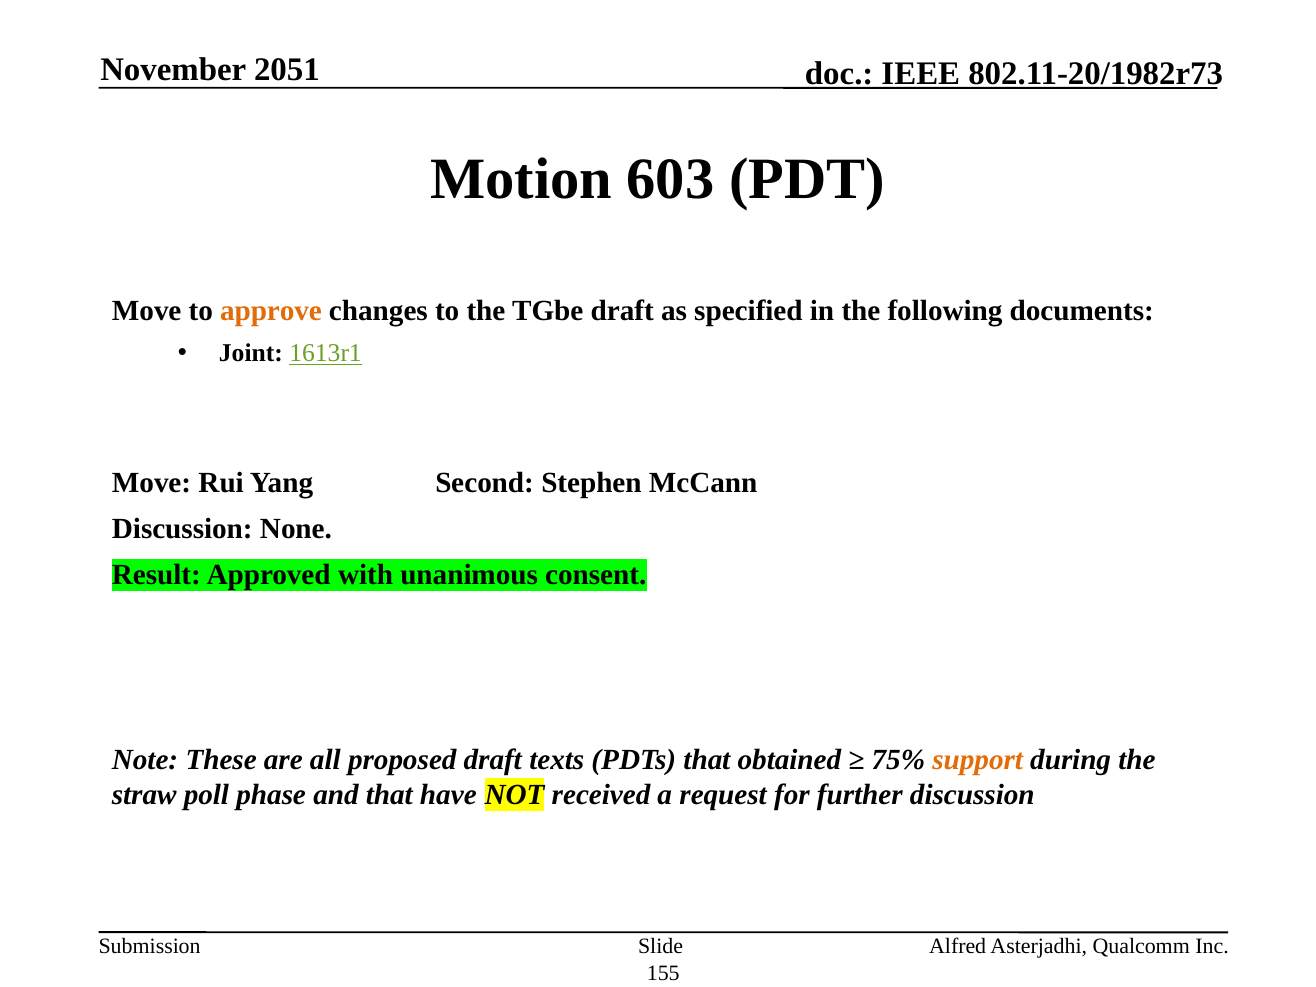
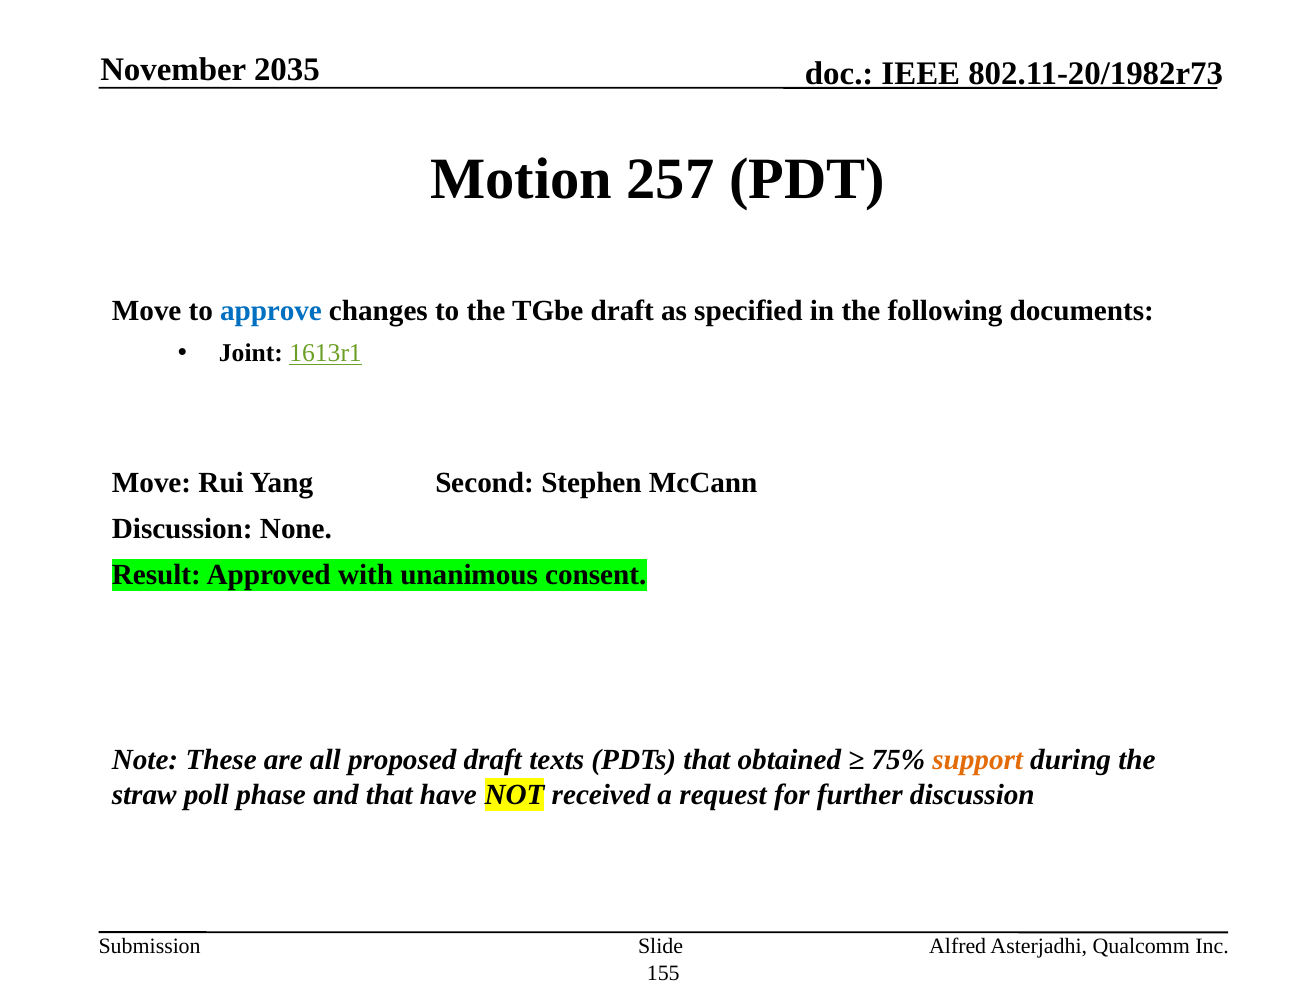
2051: 2051 -> 2035
603: 603 -> 257
approve colour: orange -> blue
